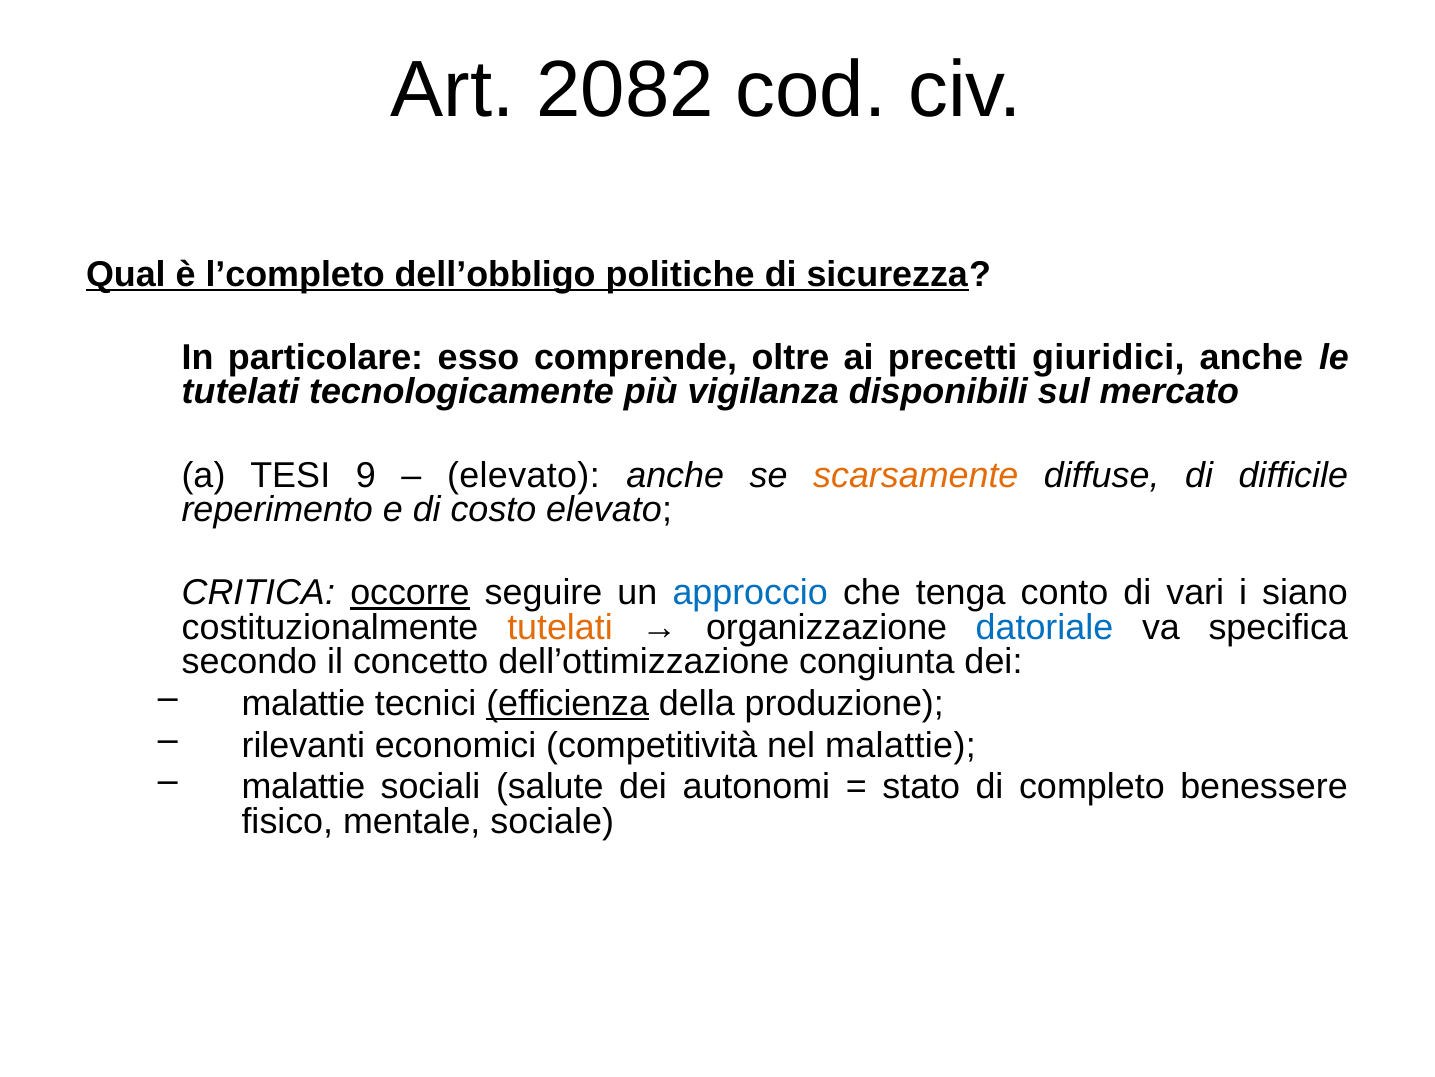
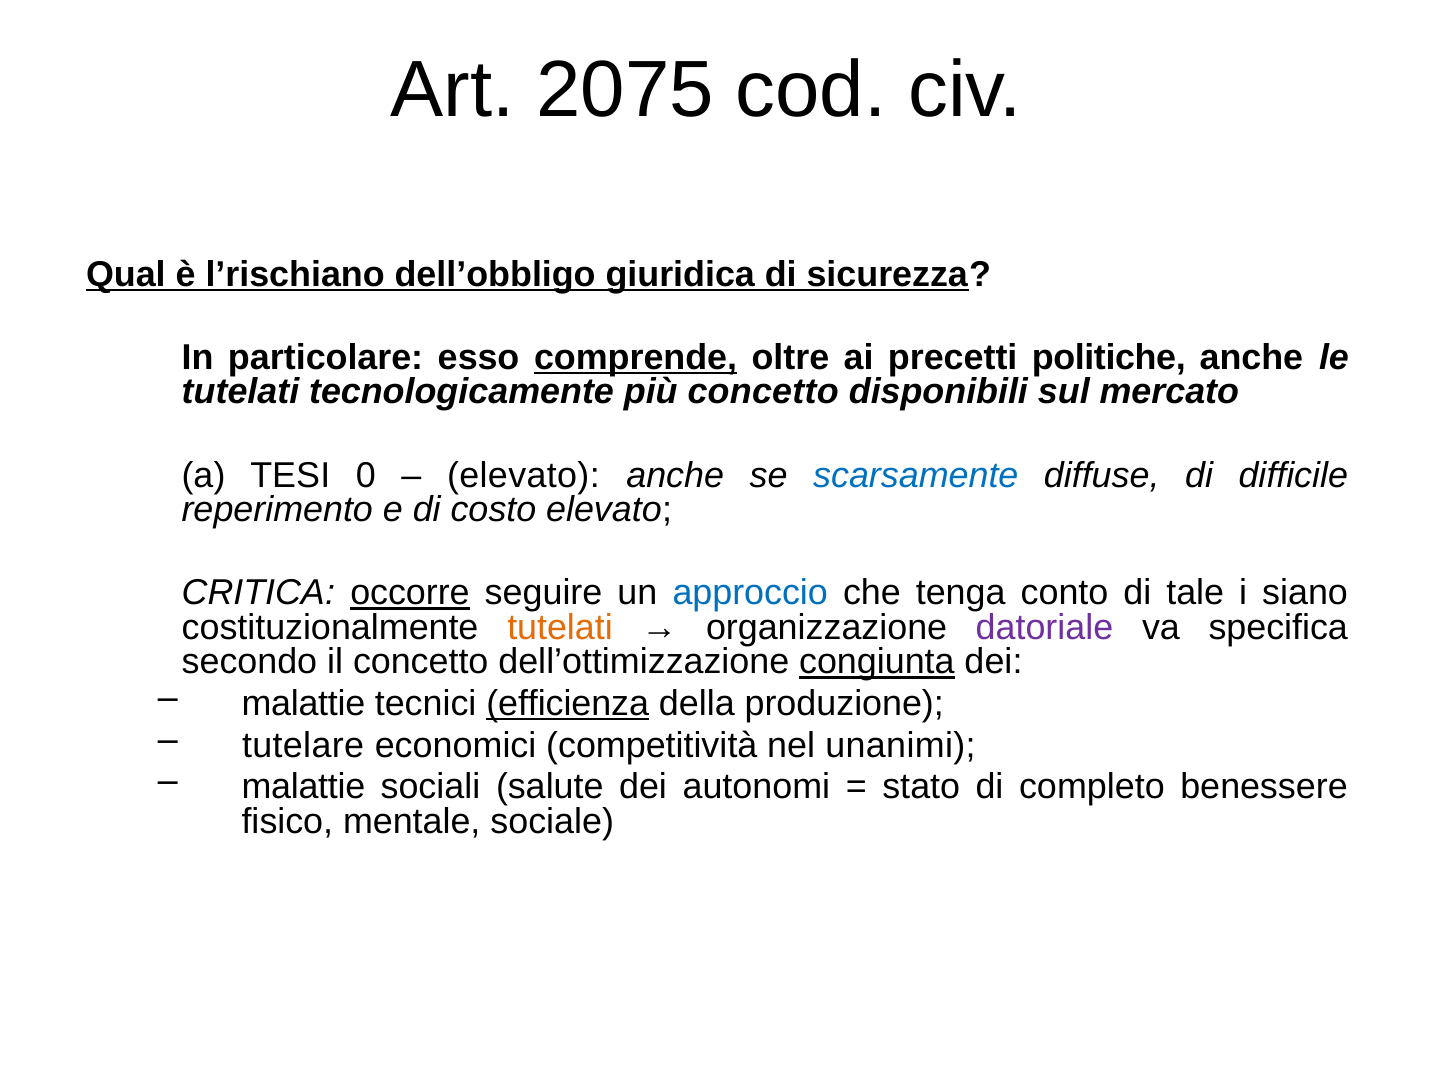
2082: 2082 -> 2075
l’completo: l’completo -> l’rischiano
politiche: politiche -> giuridica
comprende underline: none -> present
giuridici: giuridici -> politiche
più vigilanza: vigilanza -> concetto
9: 9 -> 0
scarsamente colour: orange -> blue
vari: vari -> tale
datoriale colour: blue -> purple
congiunta underline: none -> present
rilevanti: rilevanti -> tutelare
nel malattie: malattie -> unanimi
